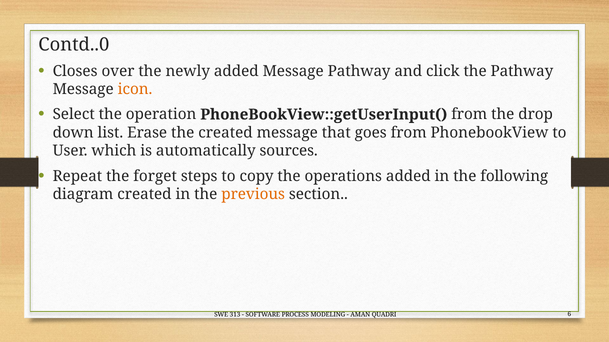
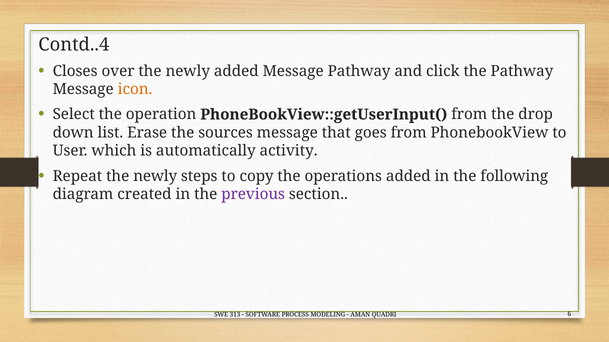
Contd..0: Contd..0 -> Contd..4
the created: created -> sources
sources: sources -> activity
Repeat the forget: forget -> newly
previous colour: orange -> purple
